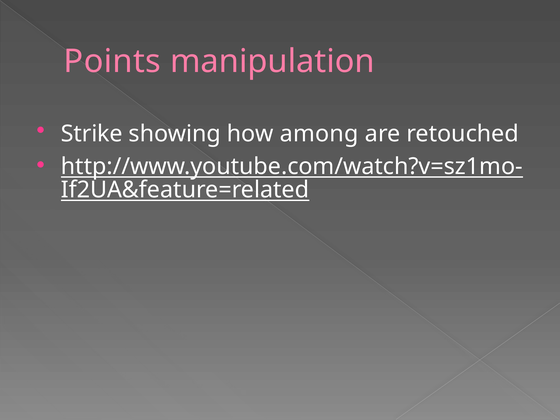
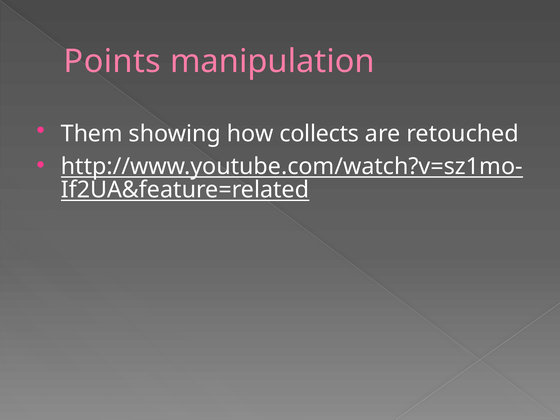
Strike: Strike -> Them
among: among -> collects
